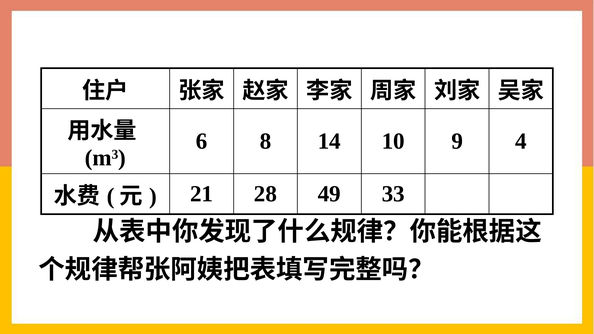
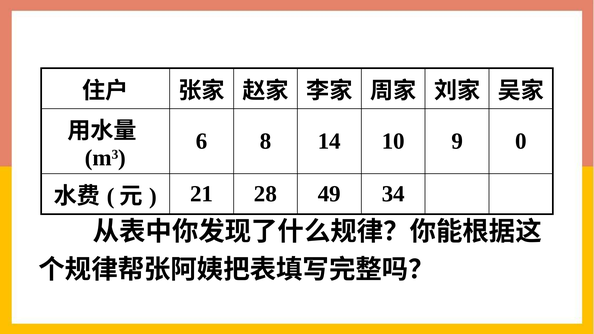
4: 4 -> 0
33: 33 -> 34
